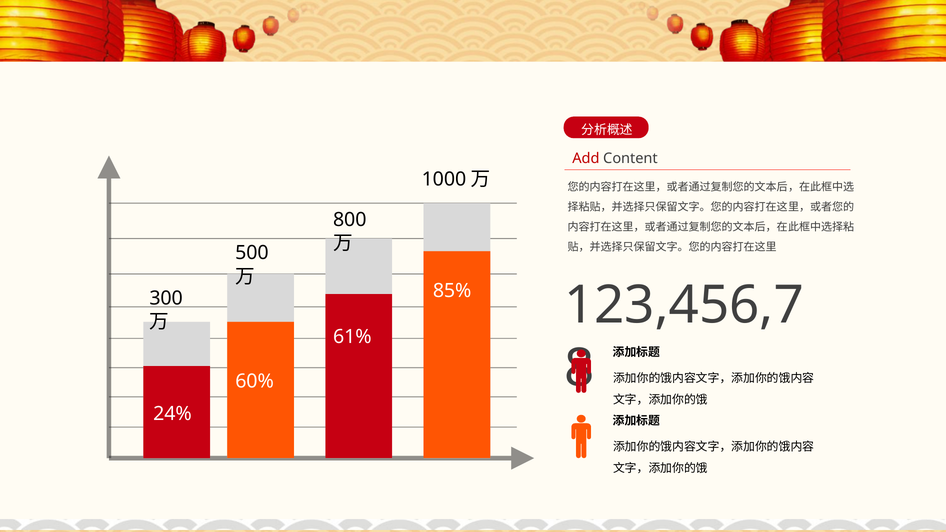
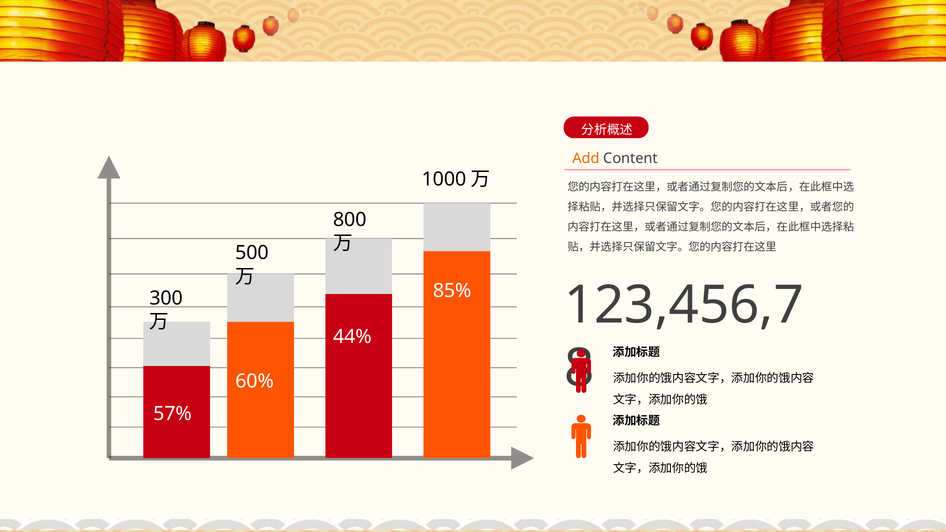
Add colour: red -> orange
61%: 61% -> 44%
24%: 24% -> 57%
